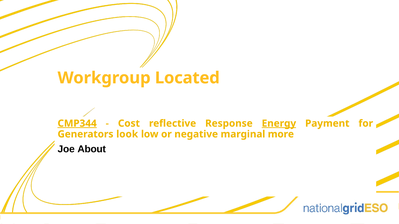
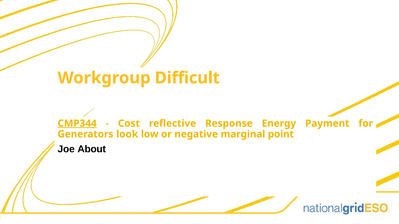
Located: Located -> Difficult
Energy underline: present -> none
more: more -> point
